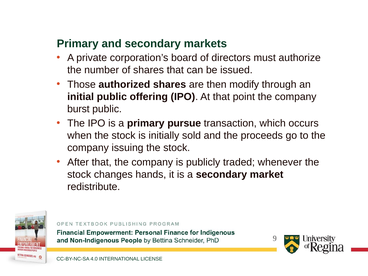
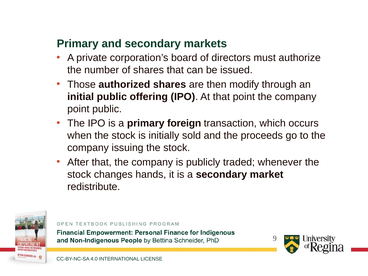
burst at (78, 109): burst -> point
pursue: pursue -> foreign
